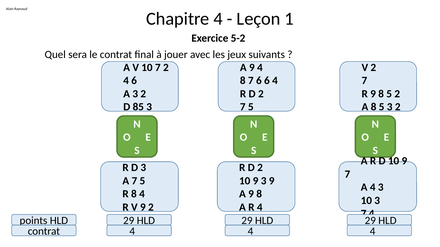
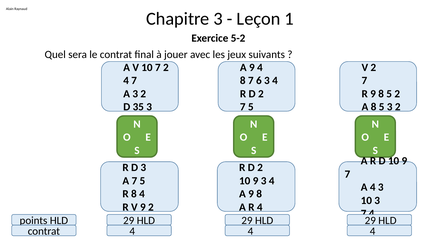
Chapitre 4: 4 -> 3
6 at (134, 81): 6 -> 7
6 6: 6 -> 3
85: 85 -> 35
9 3 9: 9 -> 4
